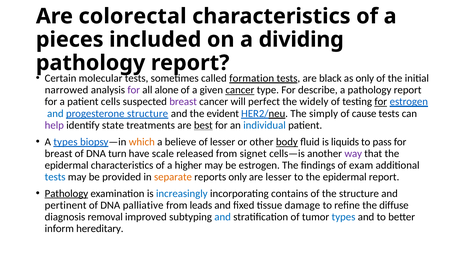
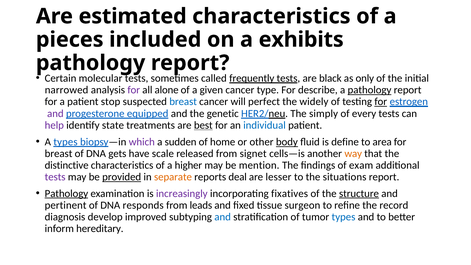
colorectal: colorectal -> estimated
dividing: dividing -> exhibits
formation: formation -> frequently
cancer at (240, 90) underline: present -> none
pathology at (370, 90) underline: none -> present
cells: cells -> stop
breast at (183, 102) colour: purple -> blue
and at (55, 113) colour: blue -> purple
progesterone structure: structure -> equipped
evident: evident -> genetic
cause: cause -> every
which colour: orange -> purple
believe: believe -> sudden
of lesser: lesser -> home
liquids: liquids -> define
pass: pass -> area
turn: turn -> gets
way colour: purple -> orange
epidermal at (67, 165): epidermal -> distinctive
be estrogen: estrogen -> mention
tests at (55, 177) colour: blue -> purple
provided underline: none -> present
reports only: only -> deal
to the epidermal: epidermal -> situations
increasingly colour: blue -> purple
contains: contains -> fixatives
structure at (359, 193) underline: none -> present
palliative: palliative -> responds
damage: damage -> surgeon
diffuse: diffuse -> record
removal: removal -> develop
